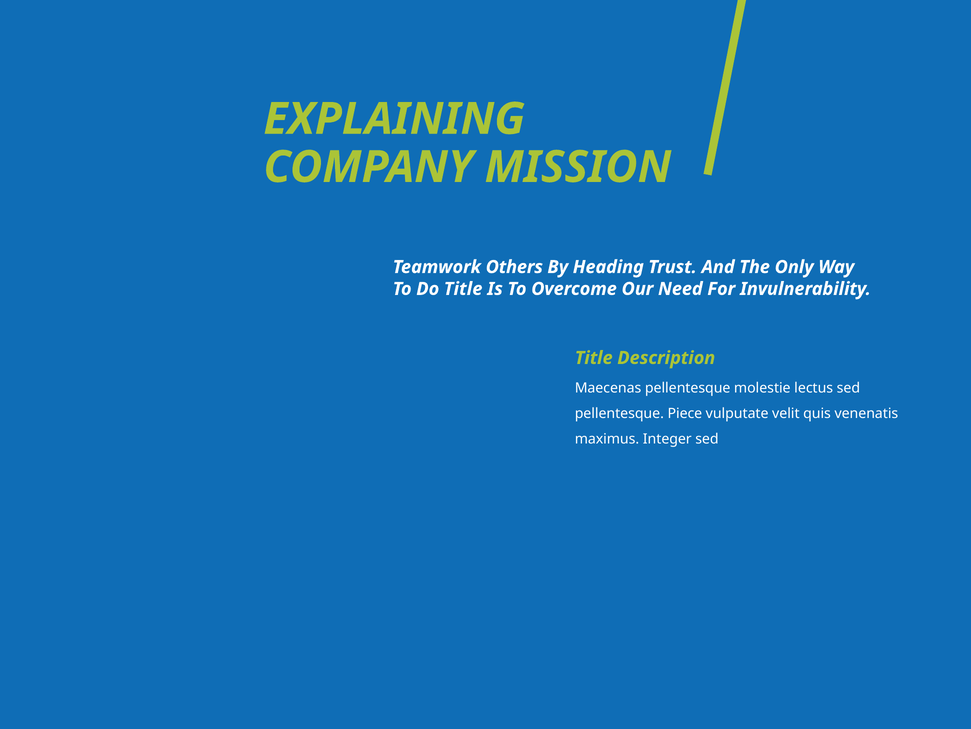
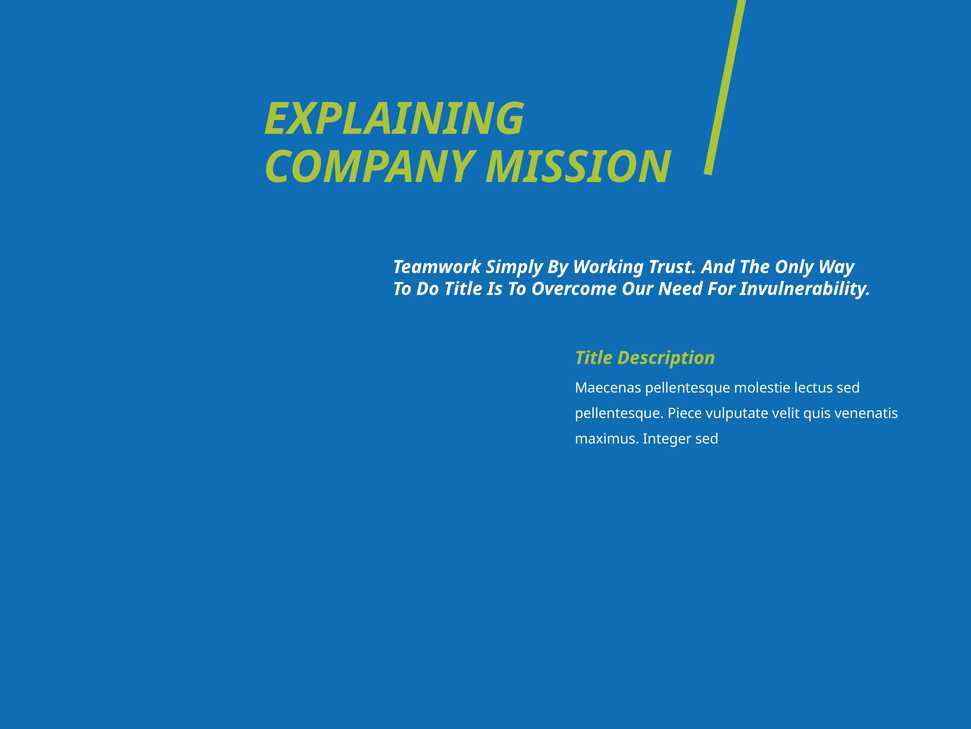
Others: Others -> Simply
Heading: Heading -> Working
